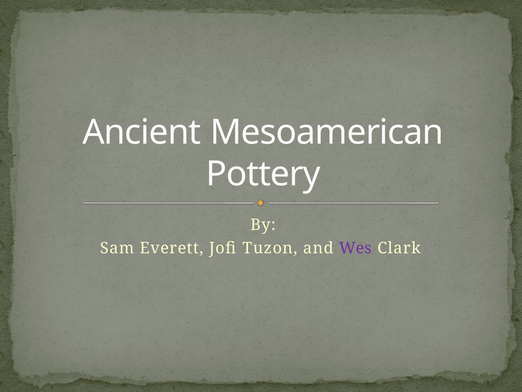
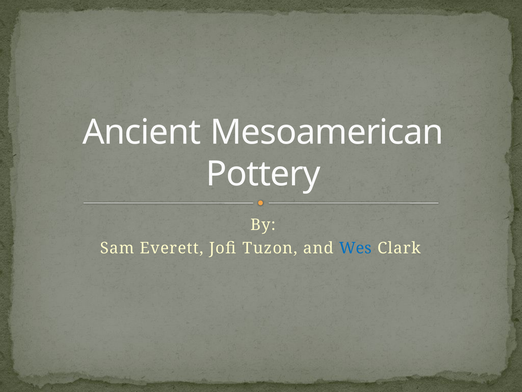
Wes colour: purple -> blue
